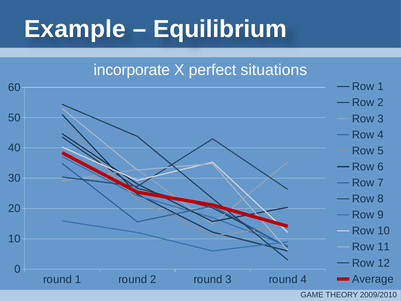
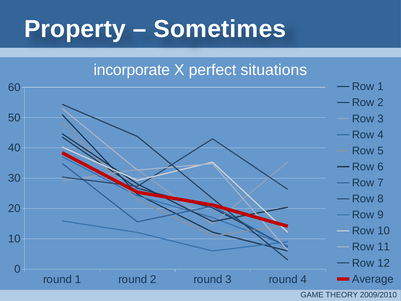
Example: Example -> Property
Equilibrium: Equilibrium -> Sometimes
